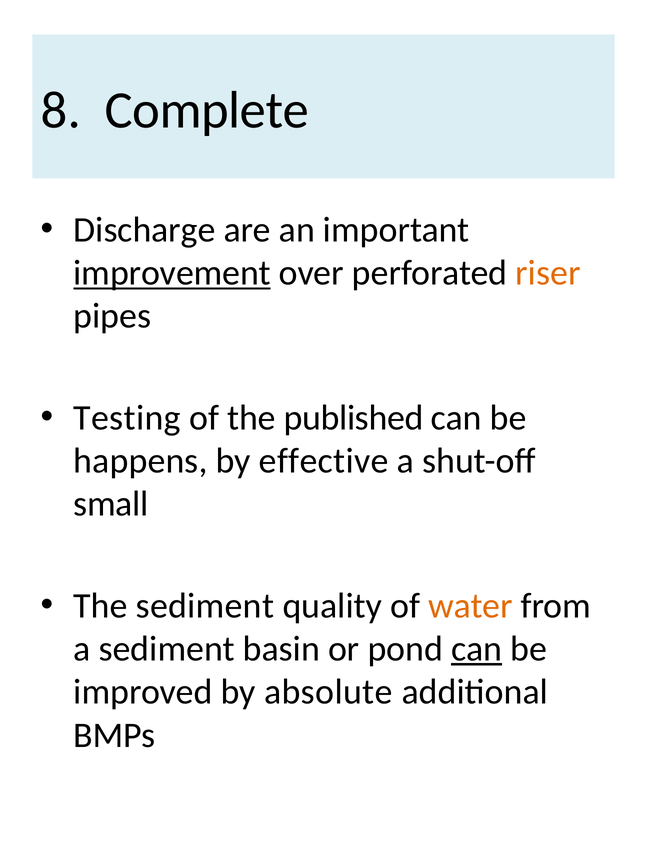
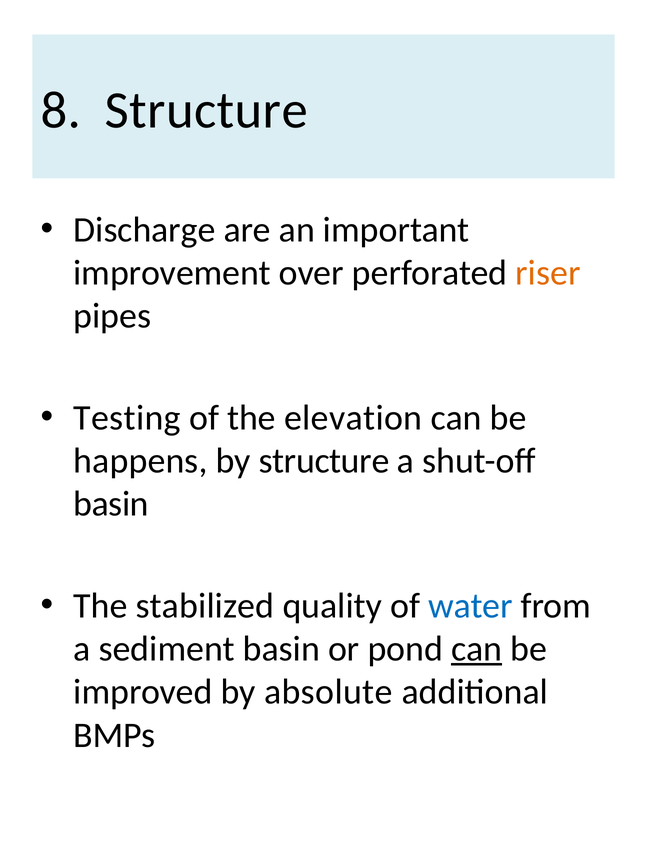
8 Complete: Complete -> Structure
improvement underline: present -> none
published: published -> elevation
by effective: effective -> structure
small at (111, 504): small -> basin
The sediment: sediment -> stabilized
water colour: orange -> blue
